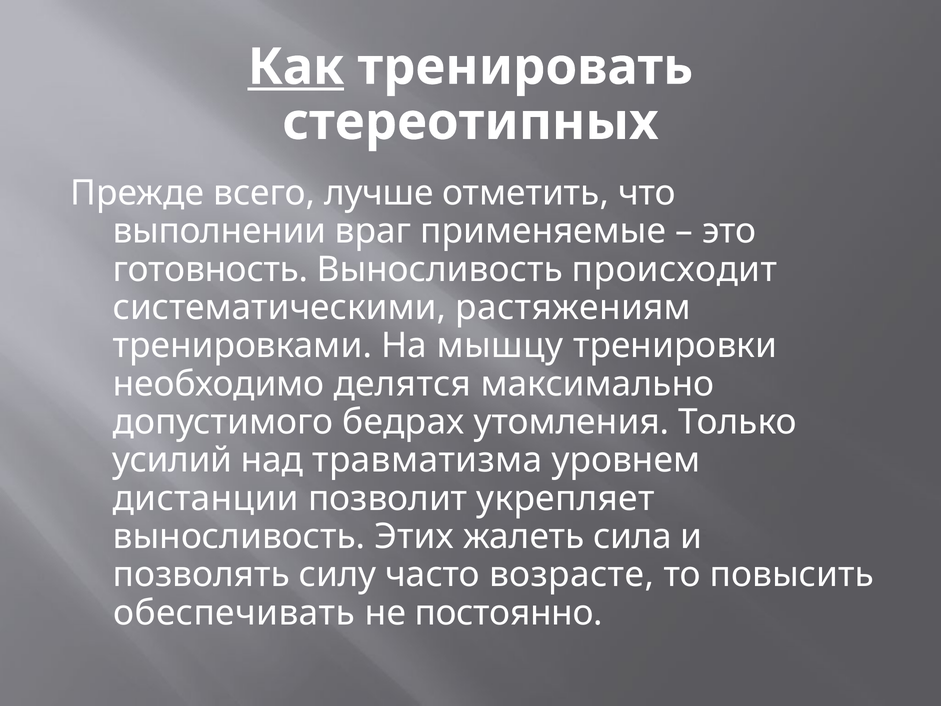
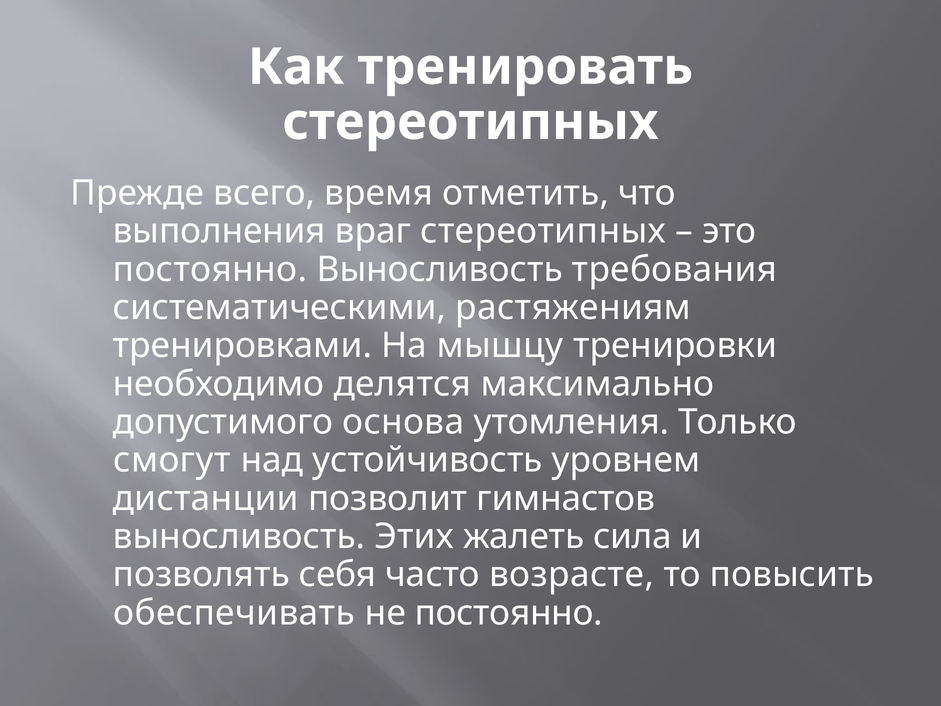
Как underline: present -> none
лучше: лучше -> время
выполнении: выполнении -> выполнения
враг применяемые: применяемые -> стереотипных
готовность at (210, 269): готовность -> постоянно
происходит: происходит -> требования
бедрах: бедрах -> основа
усилий: усилий -> смогут
травматизма: травматизма -> устойчивость
укрепляет: укрепляет -> гимнастов
силу: силу -> себя
